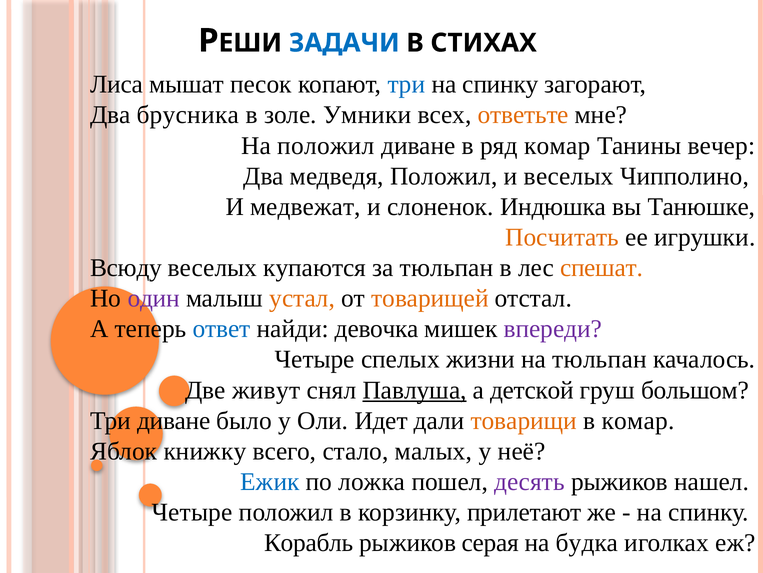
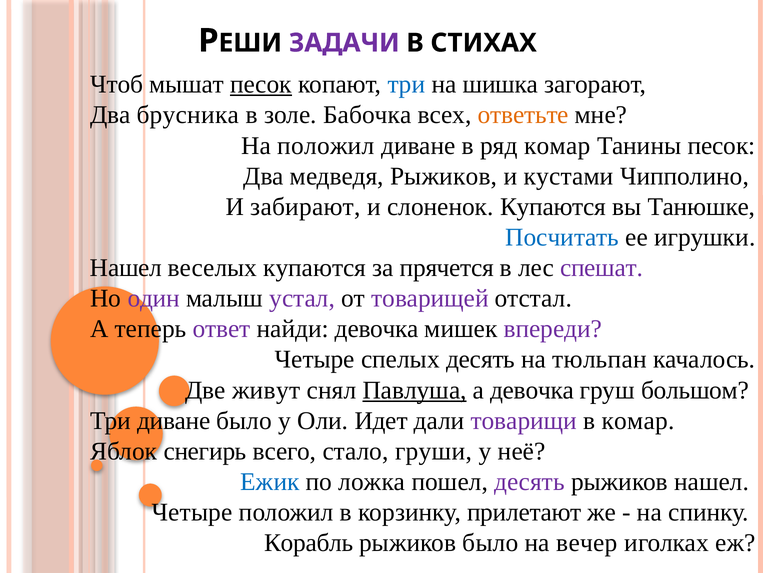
ЗАДАЧИ colour: blue -> purple
Лиса: Лиса -> Чтоб
песок at (261, 84) underline: none -> present
спинку at (500, 84): спинку -> шишка
Умники: Умники -> Бабочка
Танины вечер: вечер -> песок
медведя Положил: Положил -> Рыжиков
и веселых: веселых -> кустами
медвежат: медвежат -> забирают
слоненок Индюшка: Индюшка -> Купаются
Посчитать colour: orange -> blue
Всюду at (126, 268): Всюду -> Нашел
за тюльпан: тюльпан -> прячется
спешат colour: orange -> purple
устал colour: orange -> purple
товарищей colour: orange -> purple
ответ colour: blue -> purple
спелых жизни: жизни -> десять
а детской: детской -> девочка
товарищи colour: orange -> purple
книжку: книжку -> снегирь
малых: малых -> груши
рыжиков серая: серая -> было
будка: будка -> вечер
